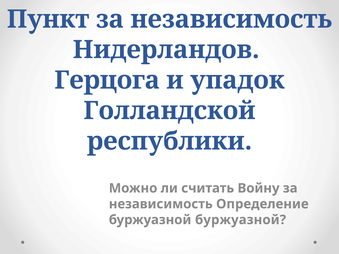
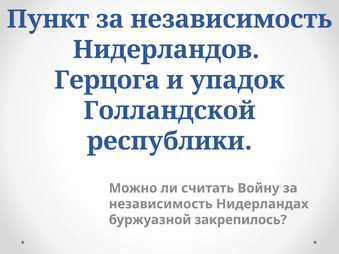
Определение: Определение -> Нидерландах
буржуазной буржуазной: буржуазной -> закрепилось
